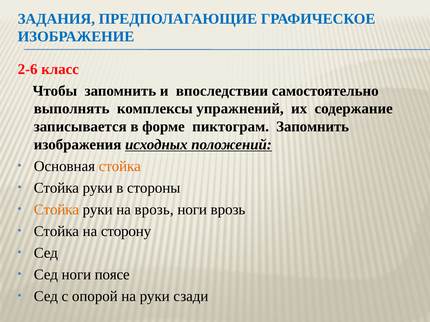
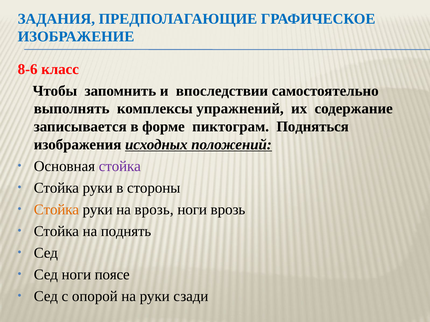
2-6: 2-6 -> 8-6
пиктограм Запомнить: Запомнить -> Подняться
стойка at (120, 166) colour: orange -> purple
сторону: сторону -> поднять
